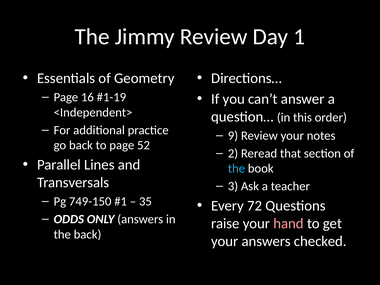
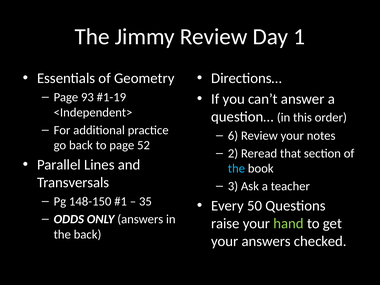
16: 16 -> 93
9: 9 -> 6
749-150: 749-150 -> 148-150
72: 72 -> 50
hand colour: pink -> light green
